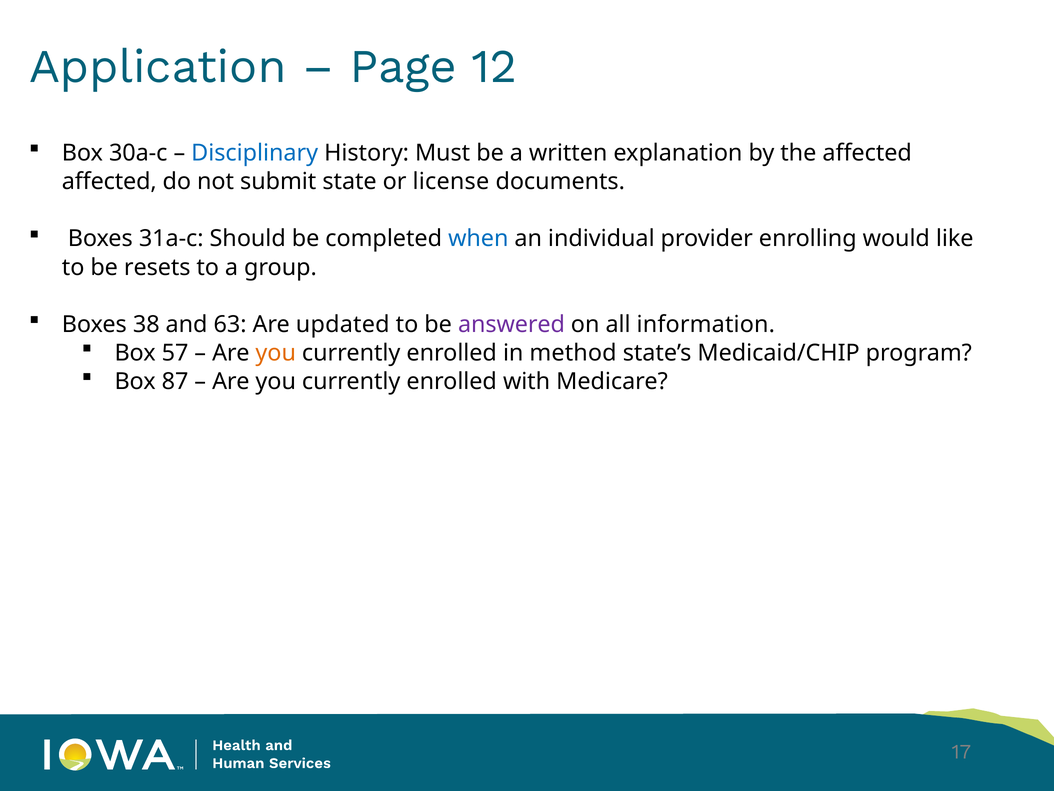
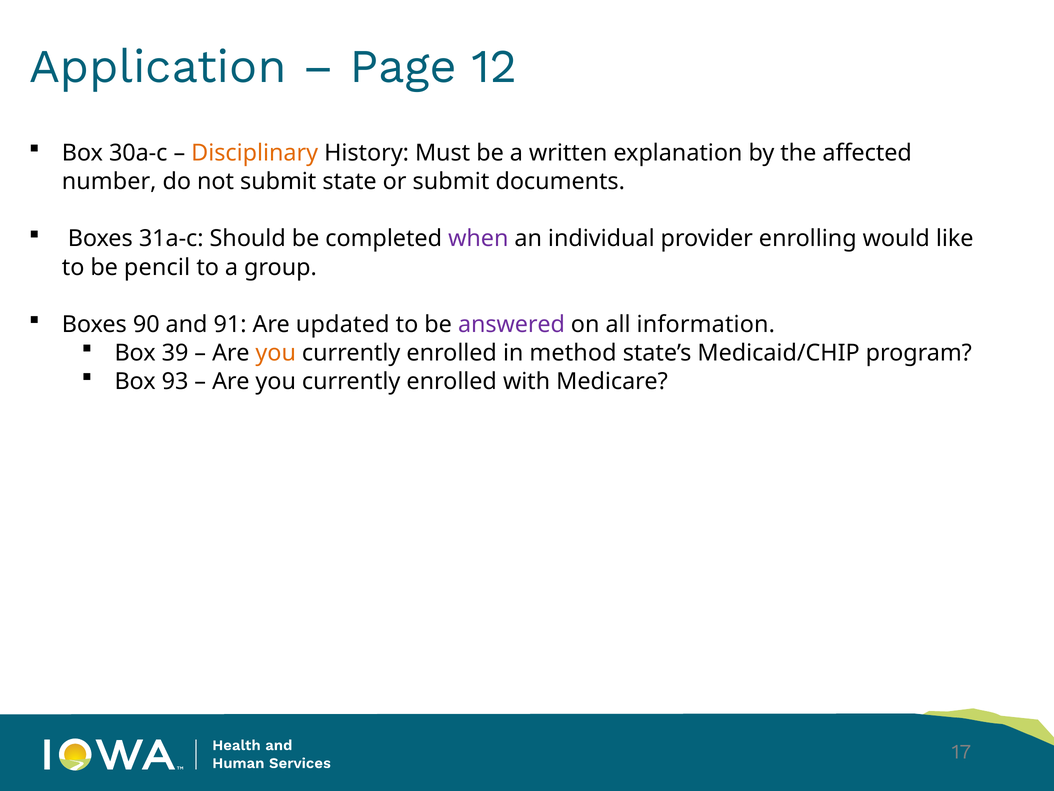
Disciplinary colour: blue -> orange
affected at (109, 181): affected -> number
or license: license -> submit
when colour: blue -> purple
resets: resets -> pencil
38: 38 -> 90
63: 63 -> 91
57: 57 -> 39
87: 87 -> 93
